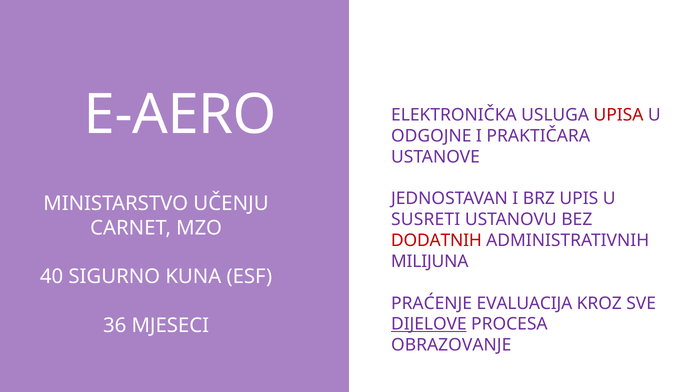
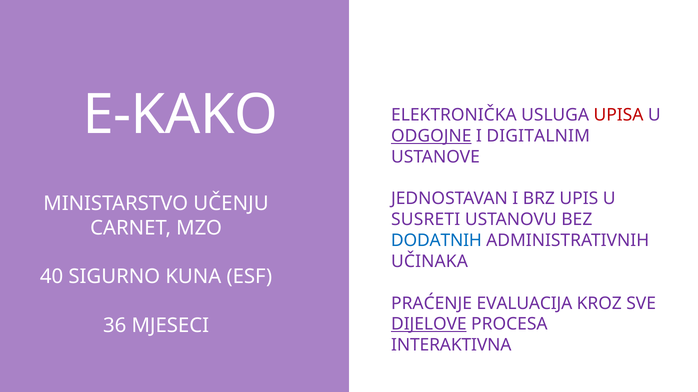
E-AERO: E-AERO -> E-KAKO
ODGOJNE underline: none -> present
PRAKTIČARA: PRAKTIČARA -> DIGITALNIM
DODATNIH colour: red -> blue
MILIJUNA: MILIJUNA -> UČINAKA
OBRAZOVANJE: OBRAZOVANJE -> INTERAKTIVNA
